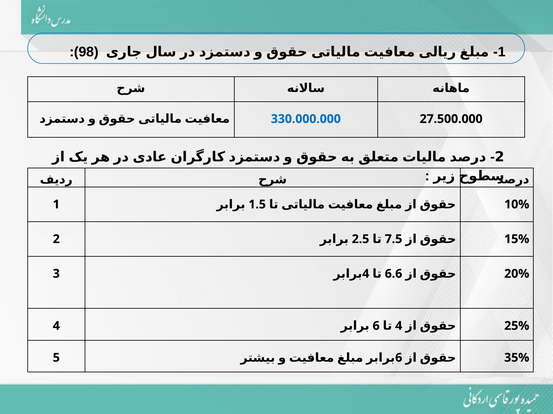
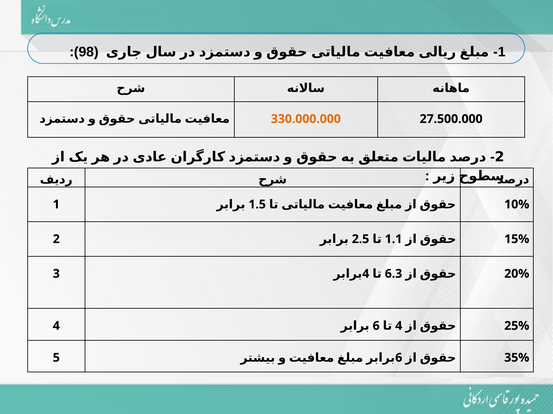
330.000.000 colour: blue -> orange
7.5: 7.5 -> 1.1
6.6: 6.6 -> 6.3
